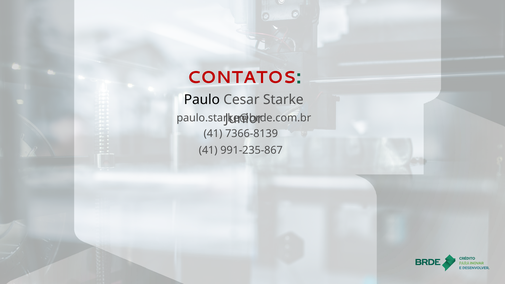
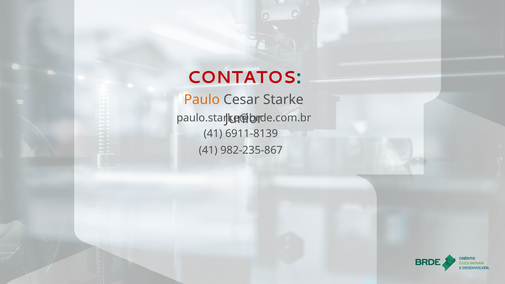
Paulo colour: black -> orange
7366-8139: 7366-8139 -> 6911-8139
991-235-867: 991-235-867 -> 982-235-867
